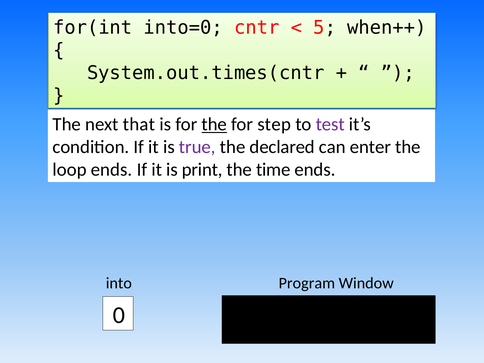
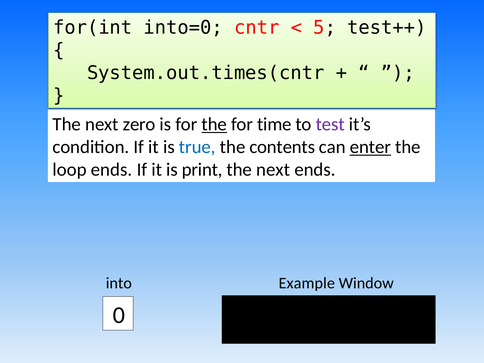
when++: when++ -> test++
that: that -> zero
step: step -> time
true colour: purple -> blue
declared: declared -> contents
enter underline: none -> present
time at (273, 170): time -> next
Program: Program -> Example
